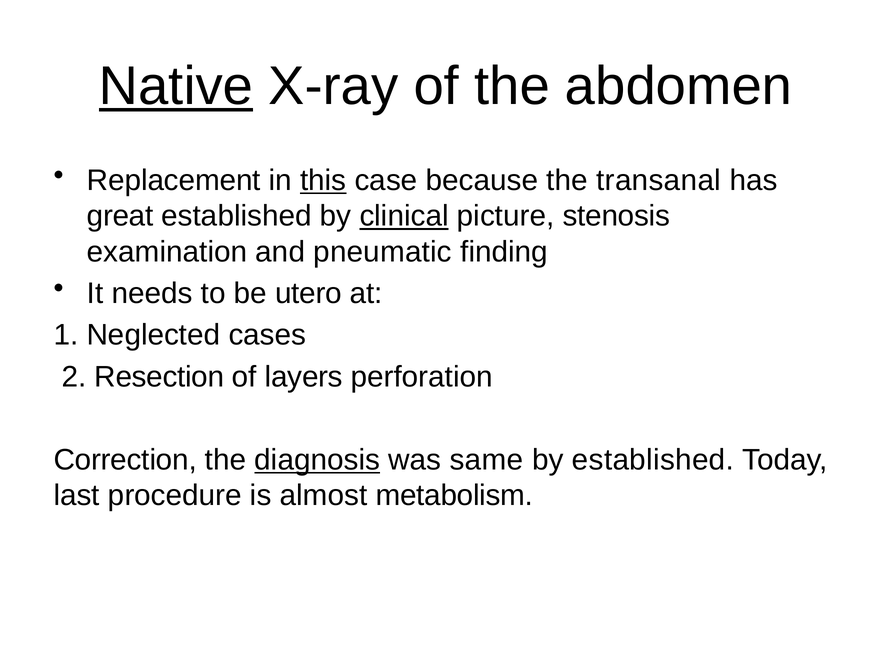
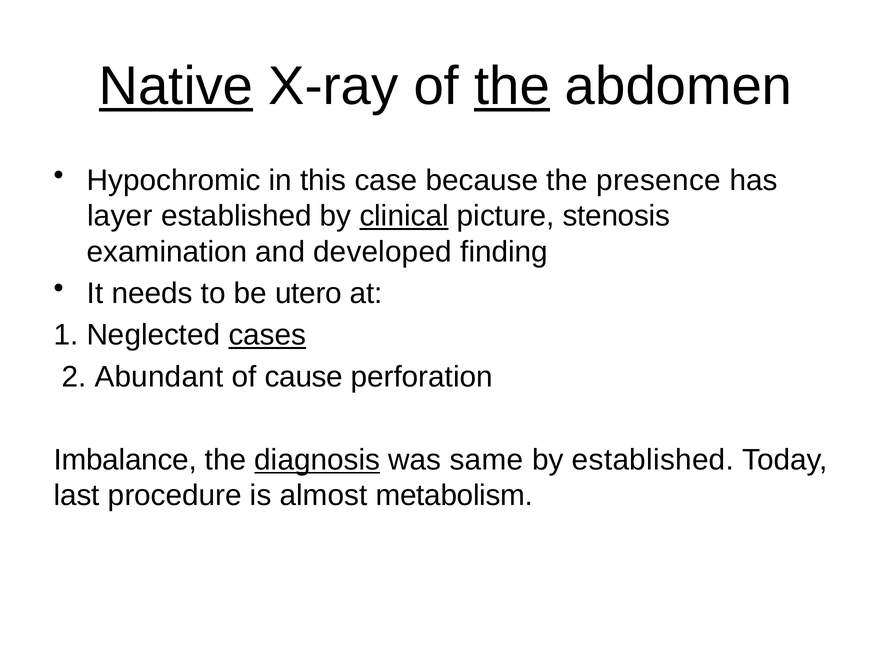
the at (512, 86) underline: none -> present
Replacement: Replacement -> Hypochromic
this underline: present -> none
transanal: transanal -> presence
great: great -> layer
pneumatic: pneumatic -> developed
cases underline: none -> present
Resection: Resection -> Abundant
layers: layers -> cause
Correction: Correction -> Imbalance
